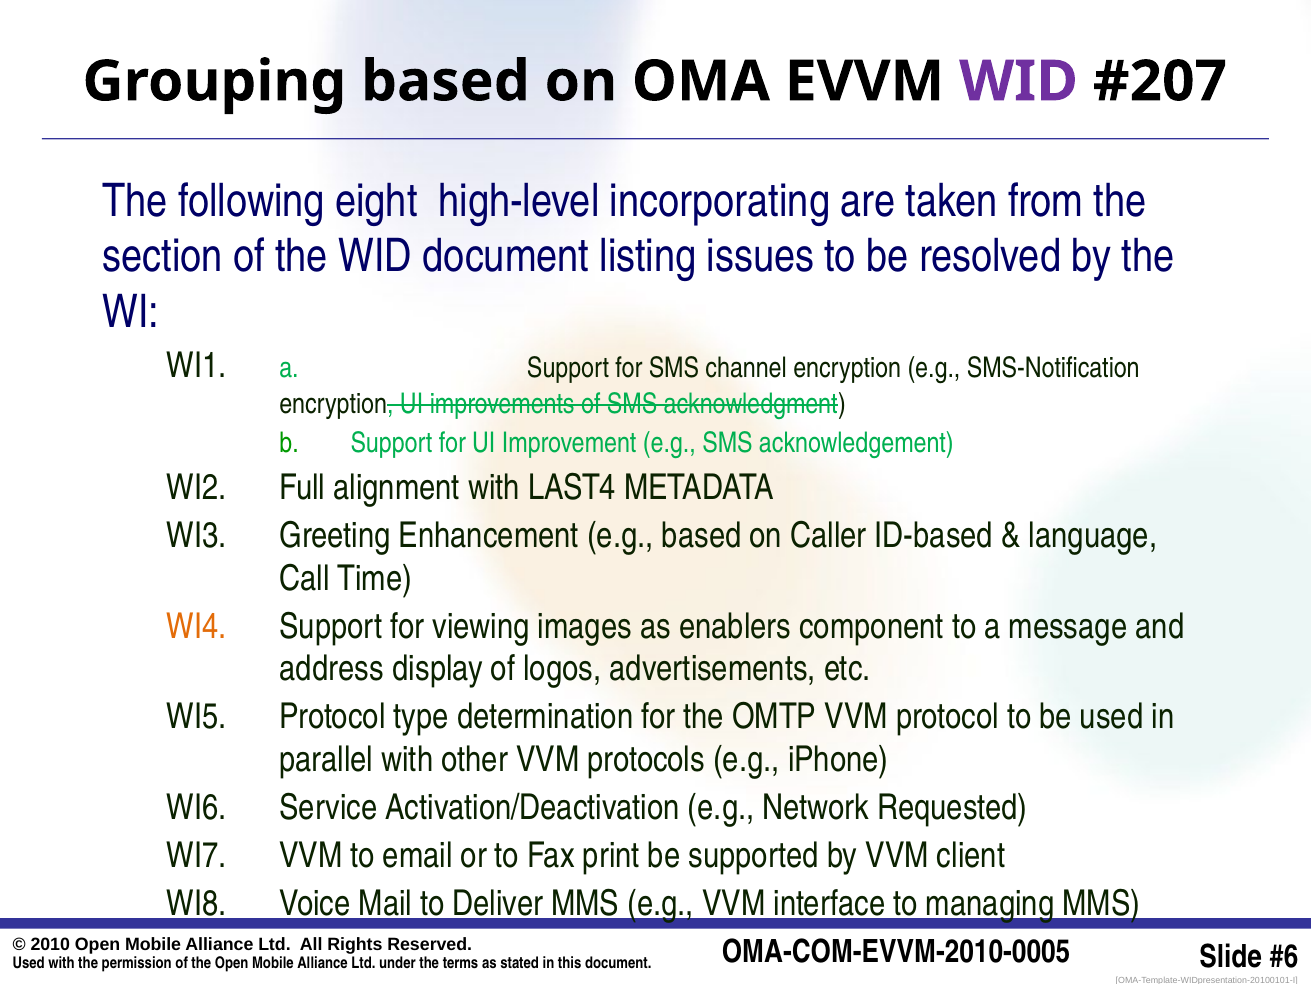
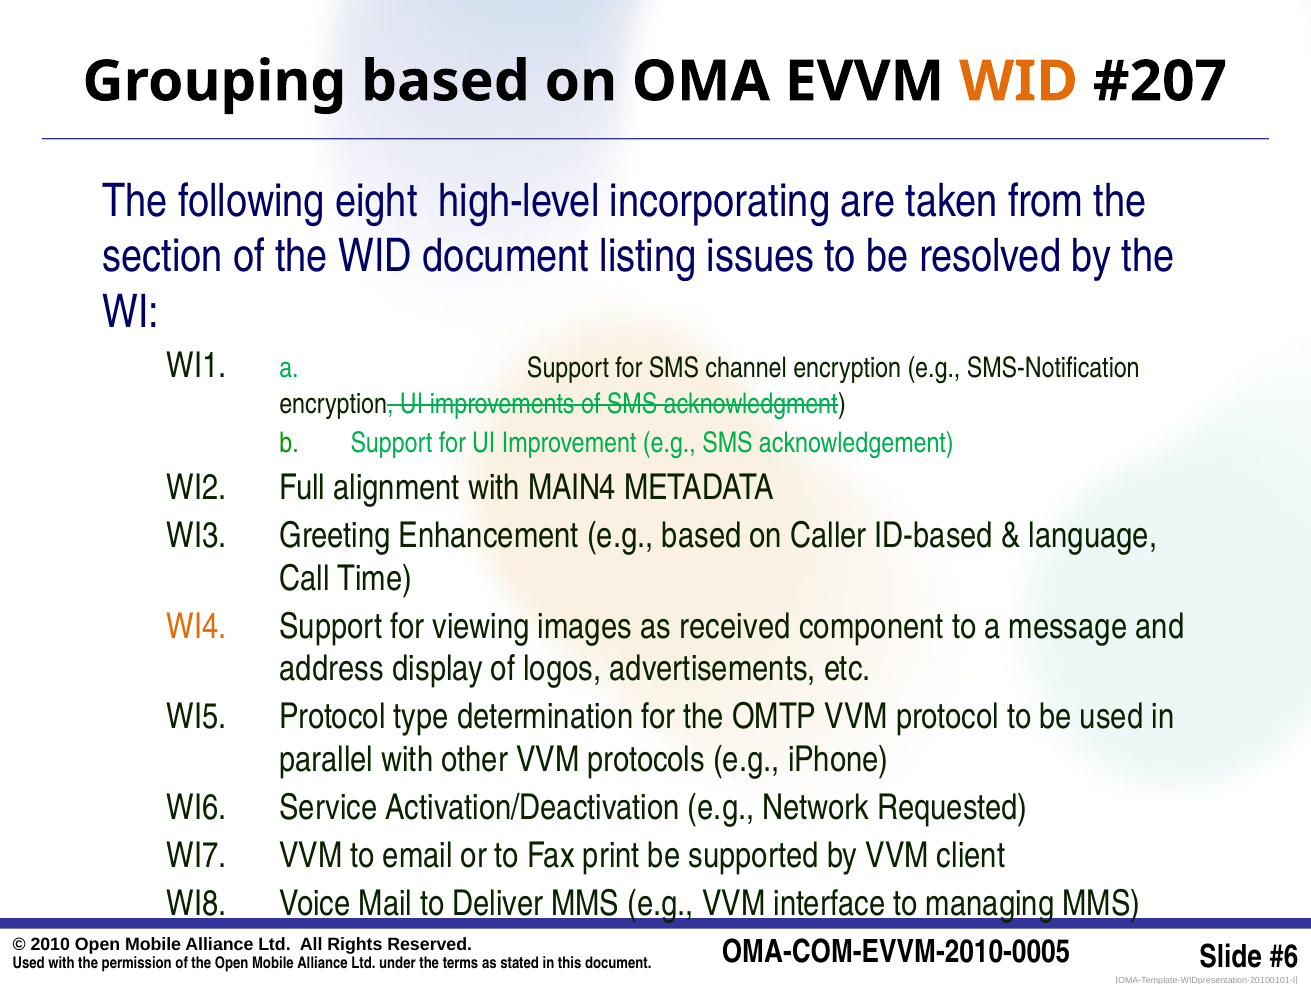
WID at (1019, 82) colour: purple -> orange
LAST4: LAST4 -> MAIN4
enablers: enablers -> received
